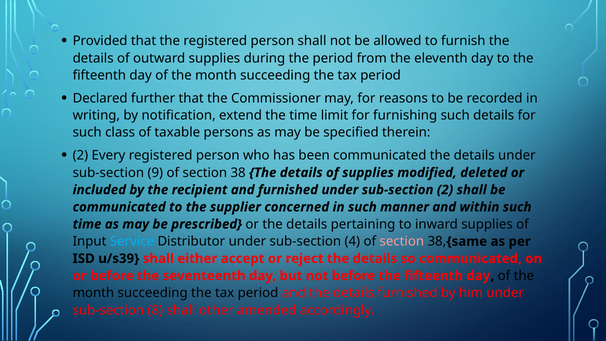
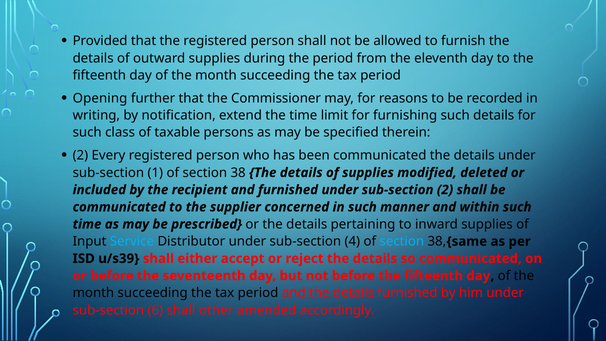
Declared: Declared -> Opening
9: 9 -> 1
section at (402, 241) colour: pink -> light blue
8: 8 -> 6
